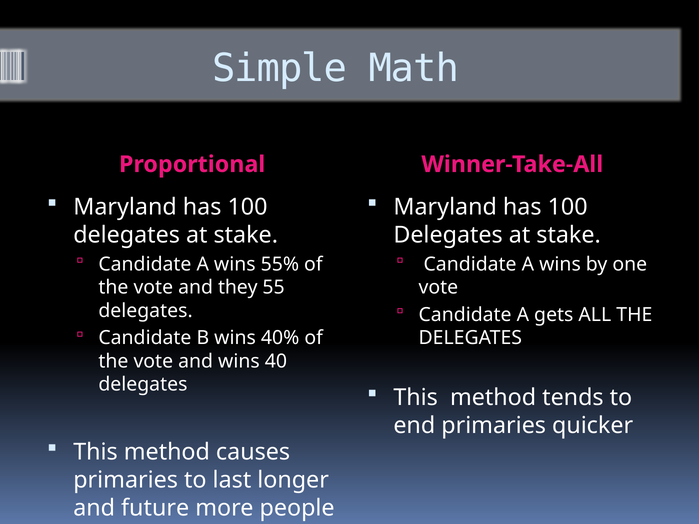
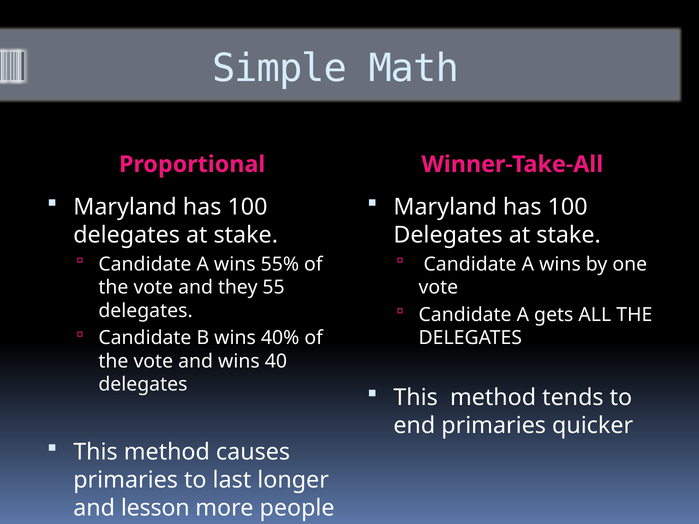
future: future -> lesson
